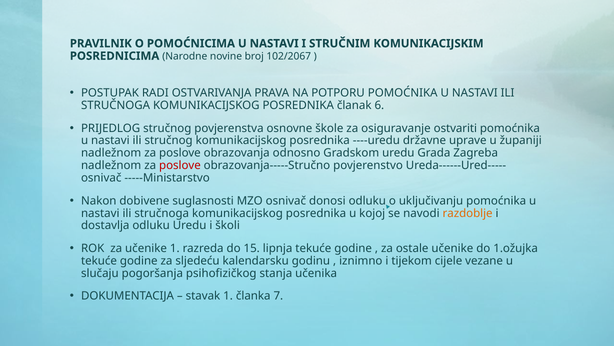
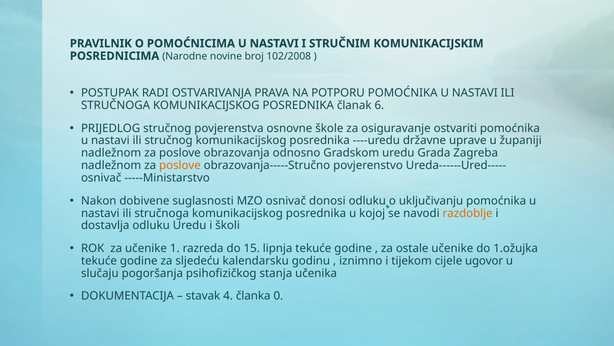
102/2067: 102/2067 -> 102/2008
poslove at (180, 165) colour: red -> orange
vezane: vezane -> ugovor
stavak 1: 1 -> 4
7: 7 -> 0
